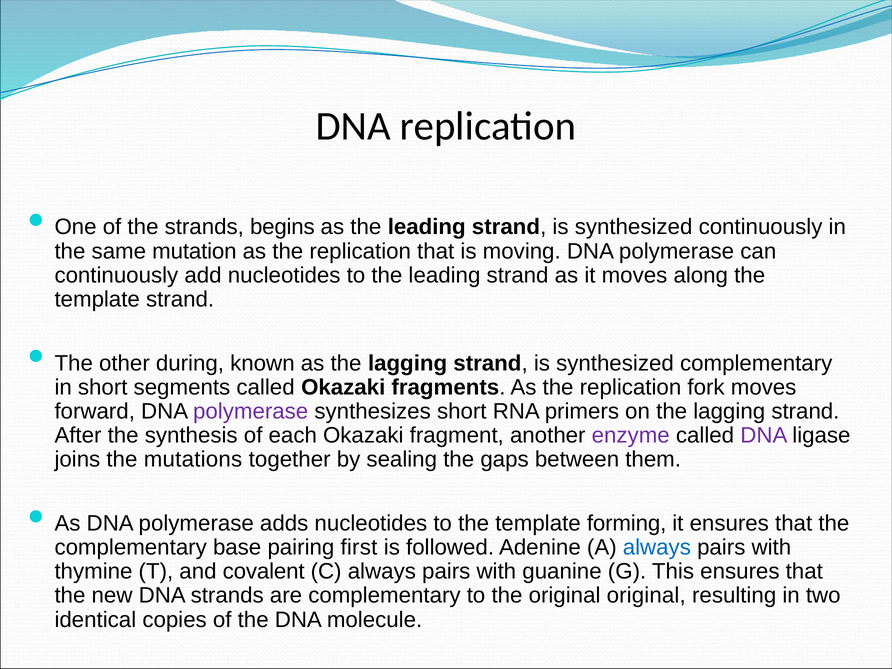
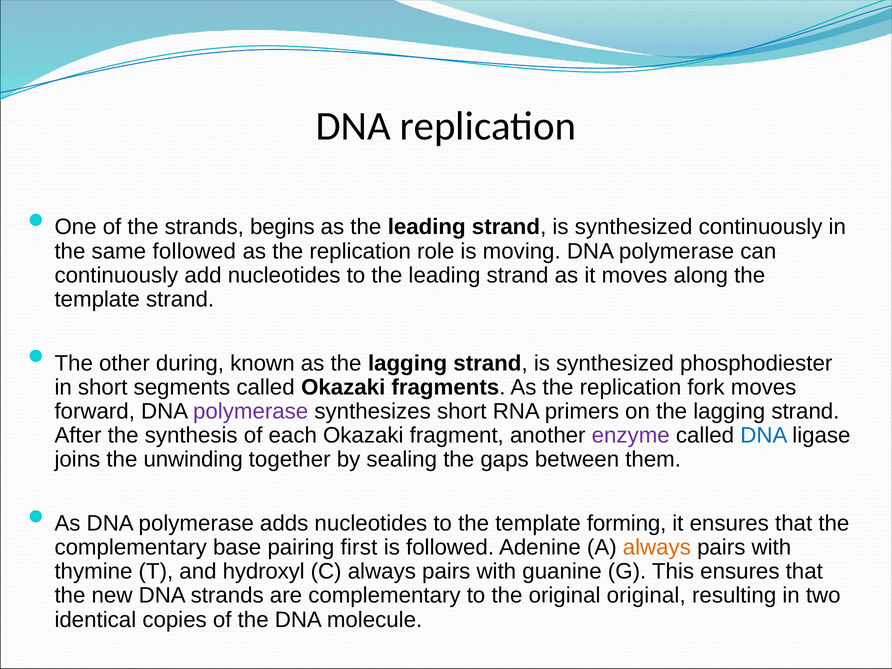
same mutation: mutation -> followed
replication that: that -> role
synthesized complementary: complementary -> phosphodiester
DNA at (764, 435) colour: purple -> blue
mutations: mutations -> unwinding
always at (657, 547) colour: blue -> orange
covalent: covalent -> hydroxyl
